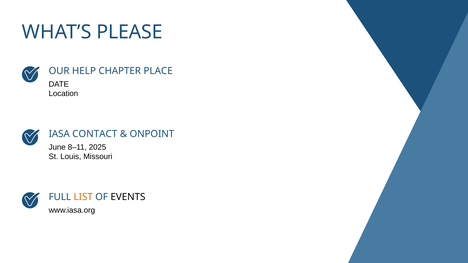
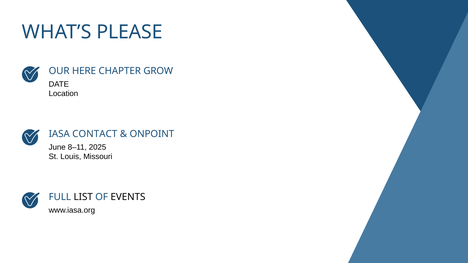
HELP: HELP -> HERE
PLACE: PLACE -> GROW
LIST colour: orange -> black
